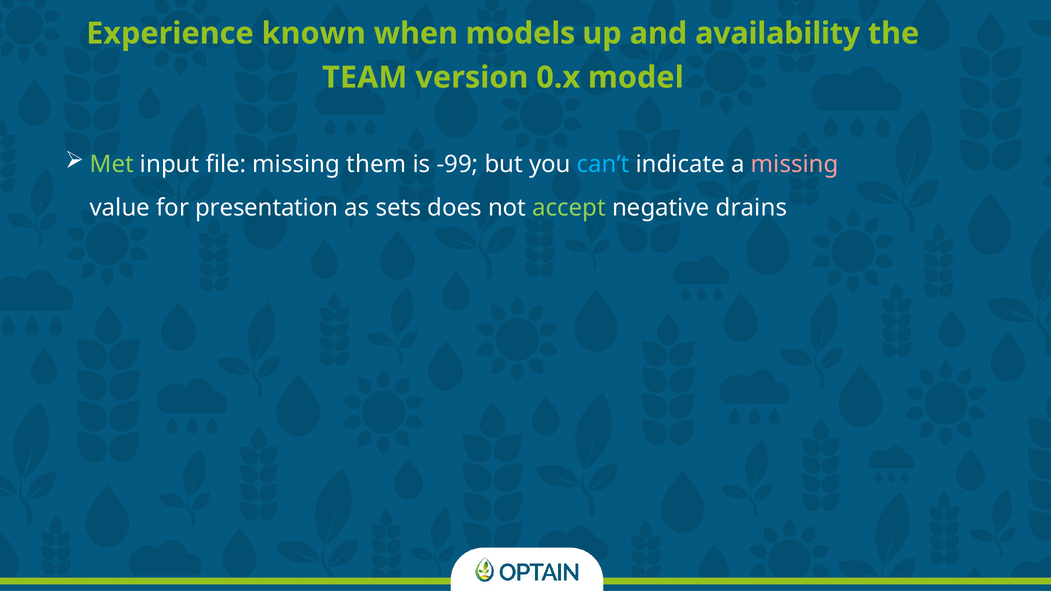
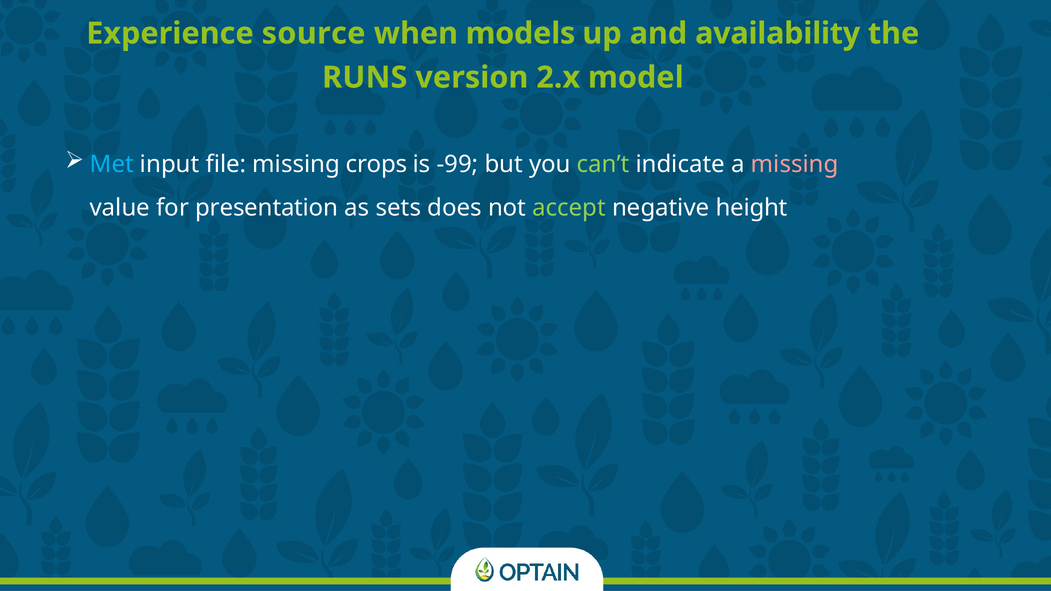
known: known -> source
TEAM: TEAM -> RUNS
0.x: 0.x -> 2.x
Met colour: light green -> light blue
them: them -> crops
can’t colour: light blue -> light green
drains: drains -> height
